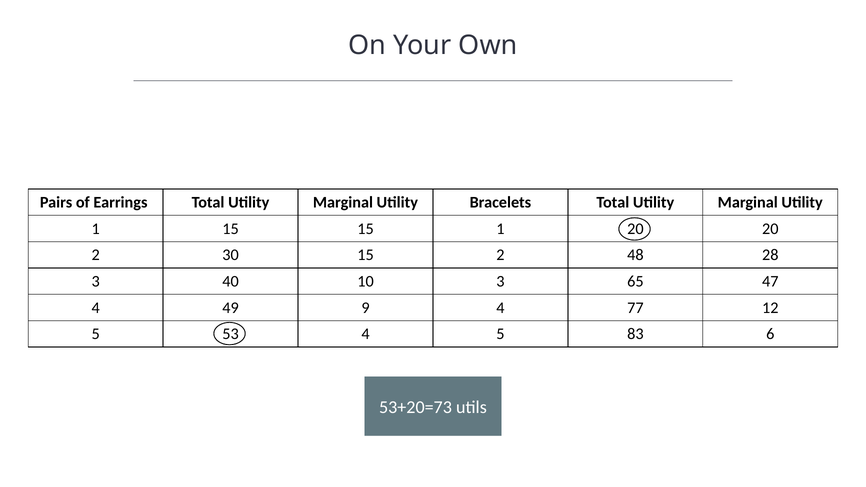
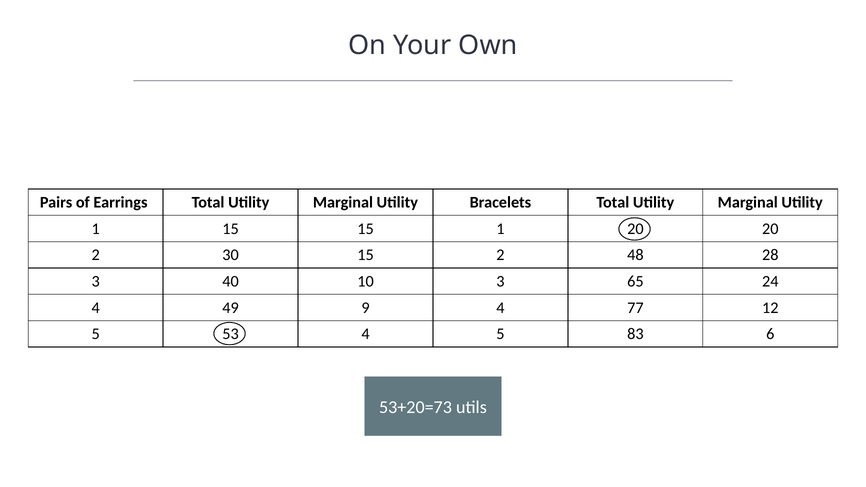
47: 47 -> 24
